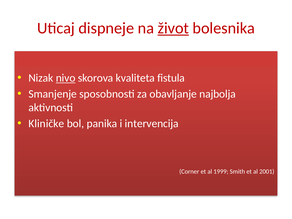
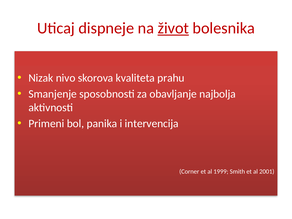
nivo underline: present -> none
fistula: fistula -> prahu
Kliničke: Kliničke -> Primeni
